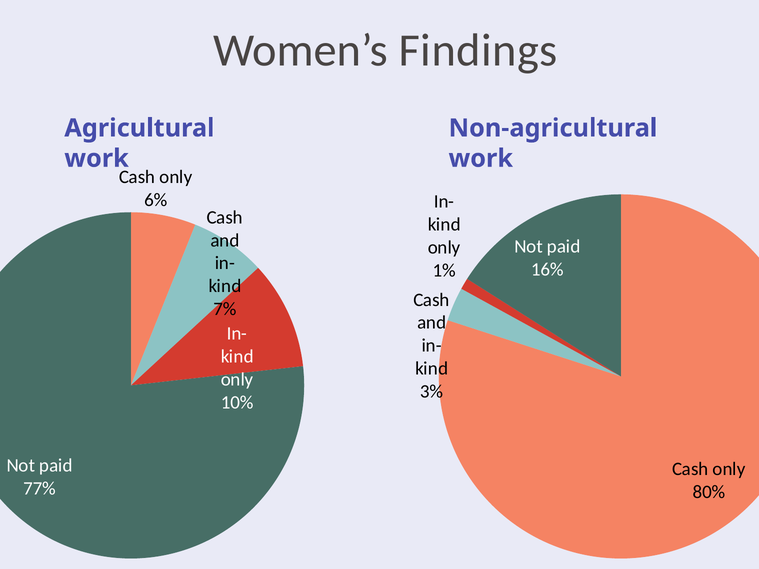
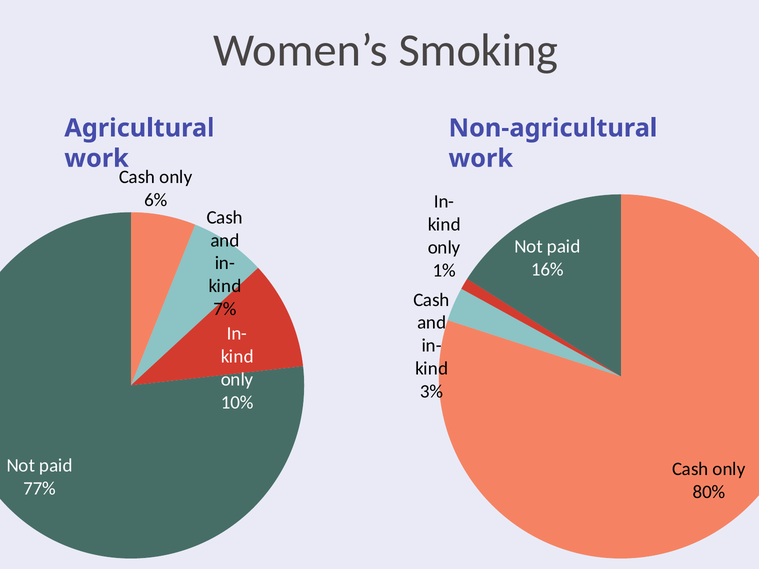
Findings: Findings -> Smoking
